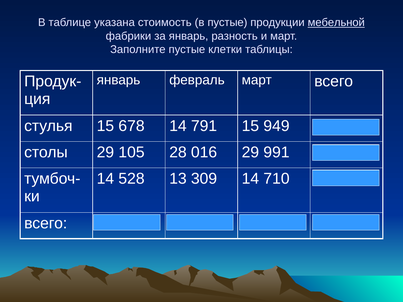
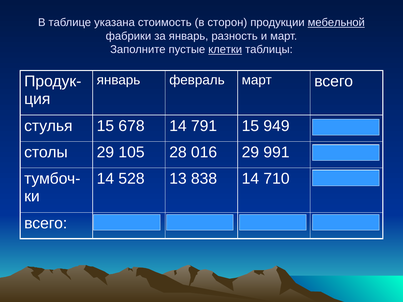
в пустые: пустые -> сторон
клетки underline: none -> present
309: 309 -> 838
